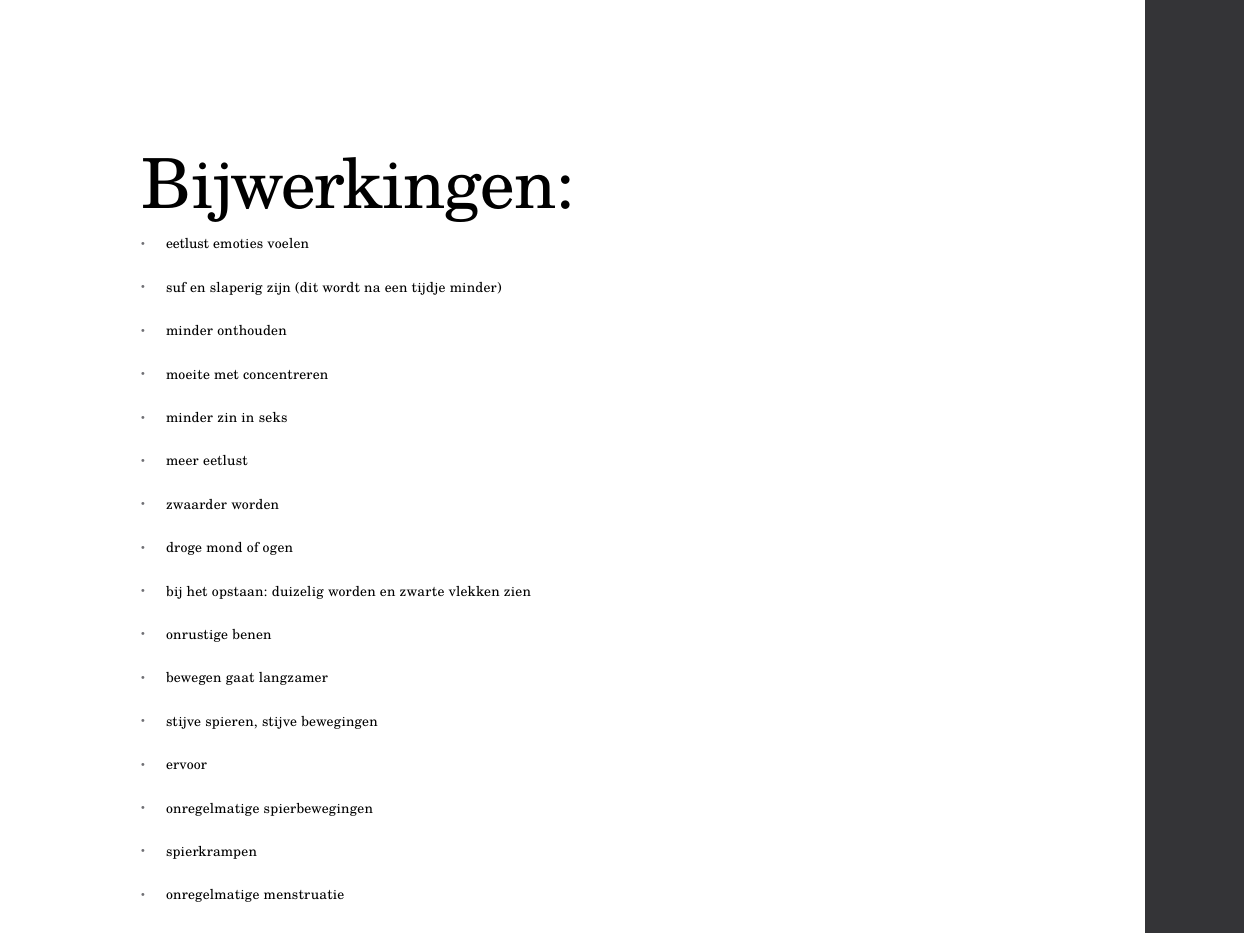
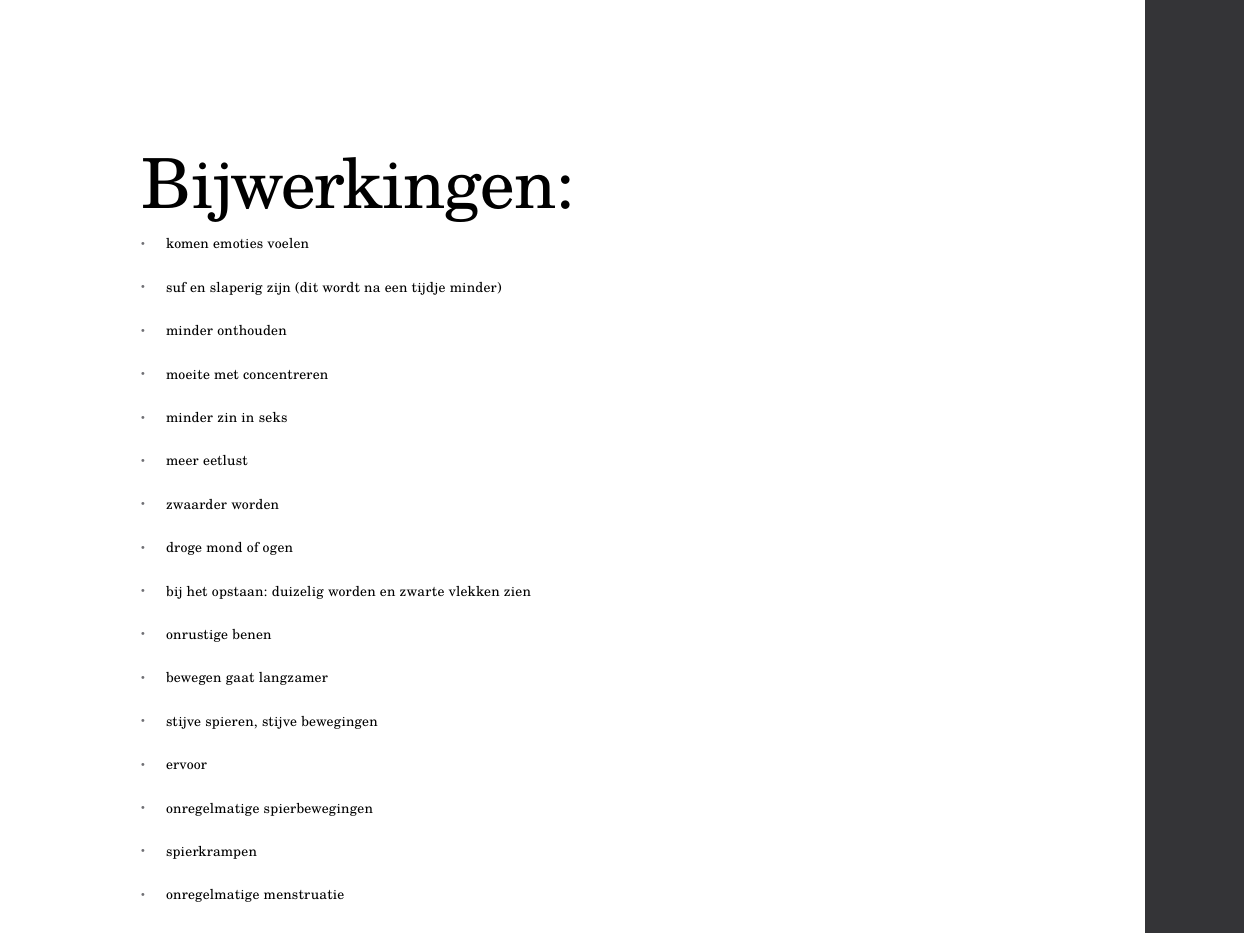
eetlust at (188, 244): eetlust -> komen
